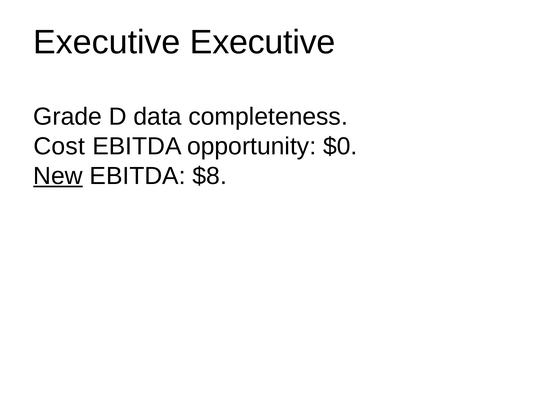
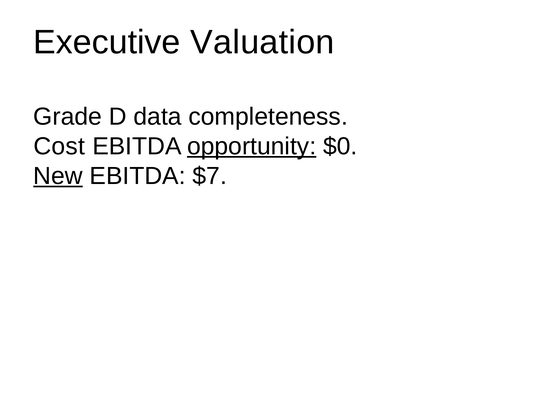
Executive Executive: Executive -> Valuation
opportunity underline: none -> present
$8: $8 -> $7
